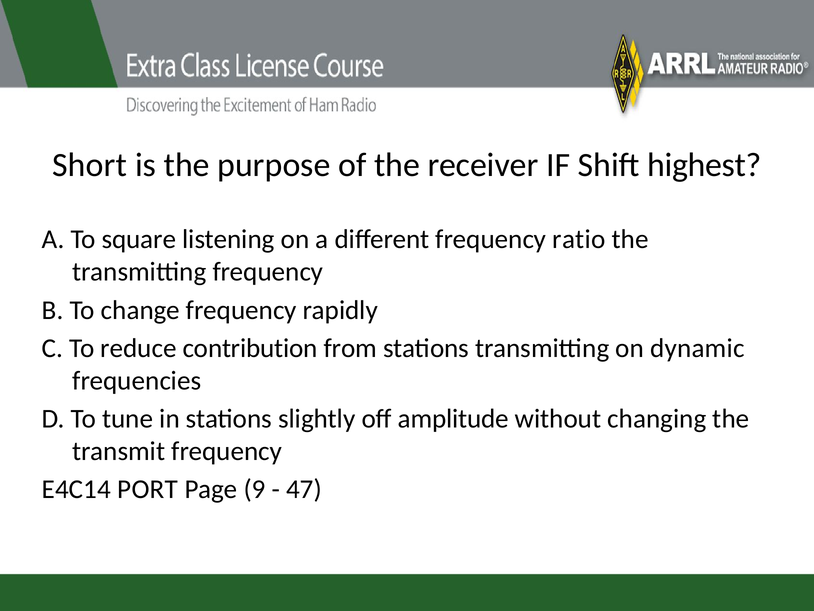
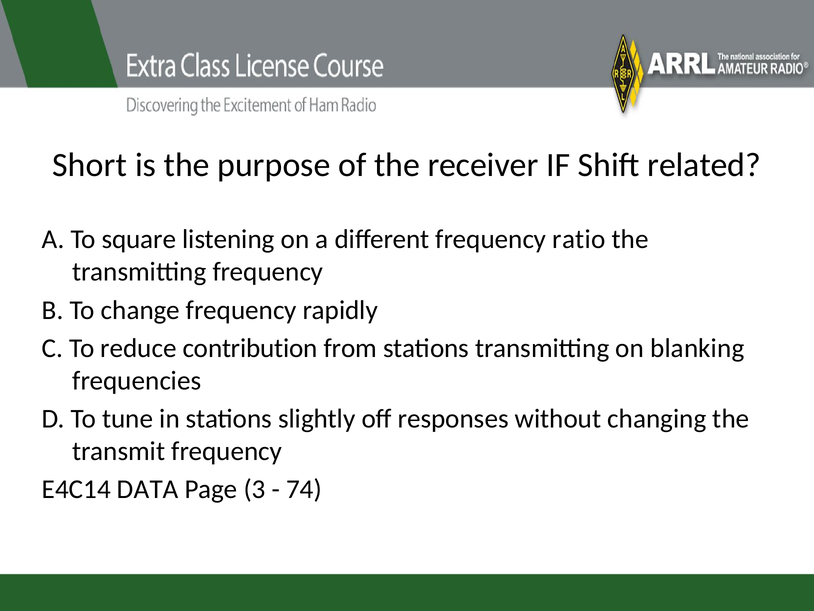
highest: highest -> related
dynamic: dynamic -> blanking
amplitude: amplitude -> responses
PORT: PORT -> DATA
9: 9 -> 3
47: 47 -> 74
